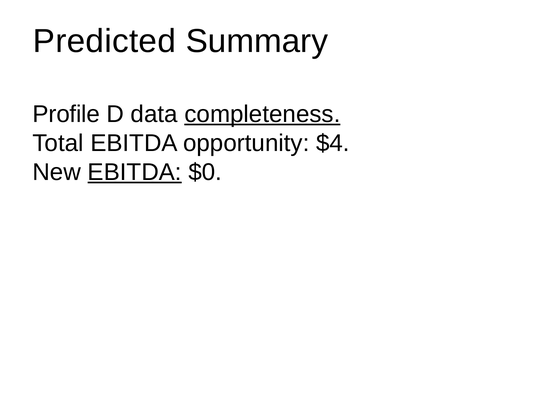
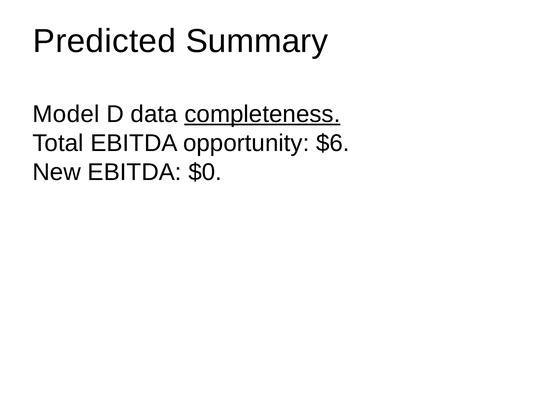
Profile: Profile -> Model
$4: $4 -> $6
EBITDA at (135, 172) underline: present -> none
